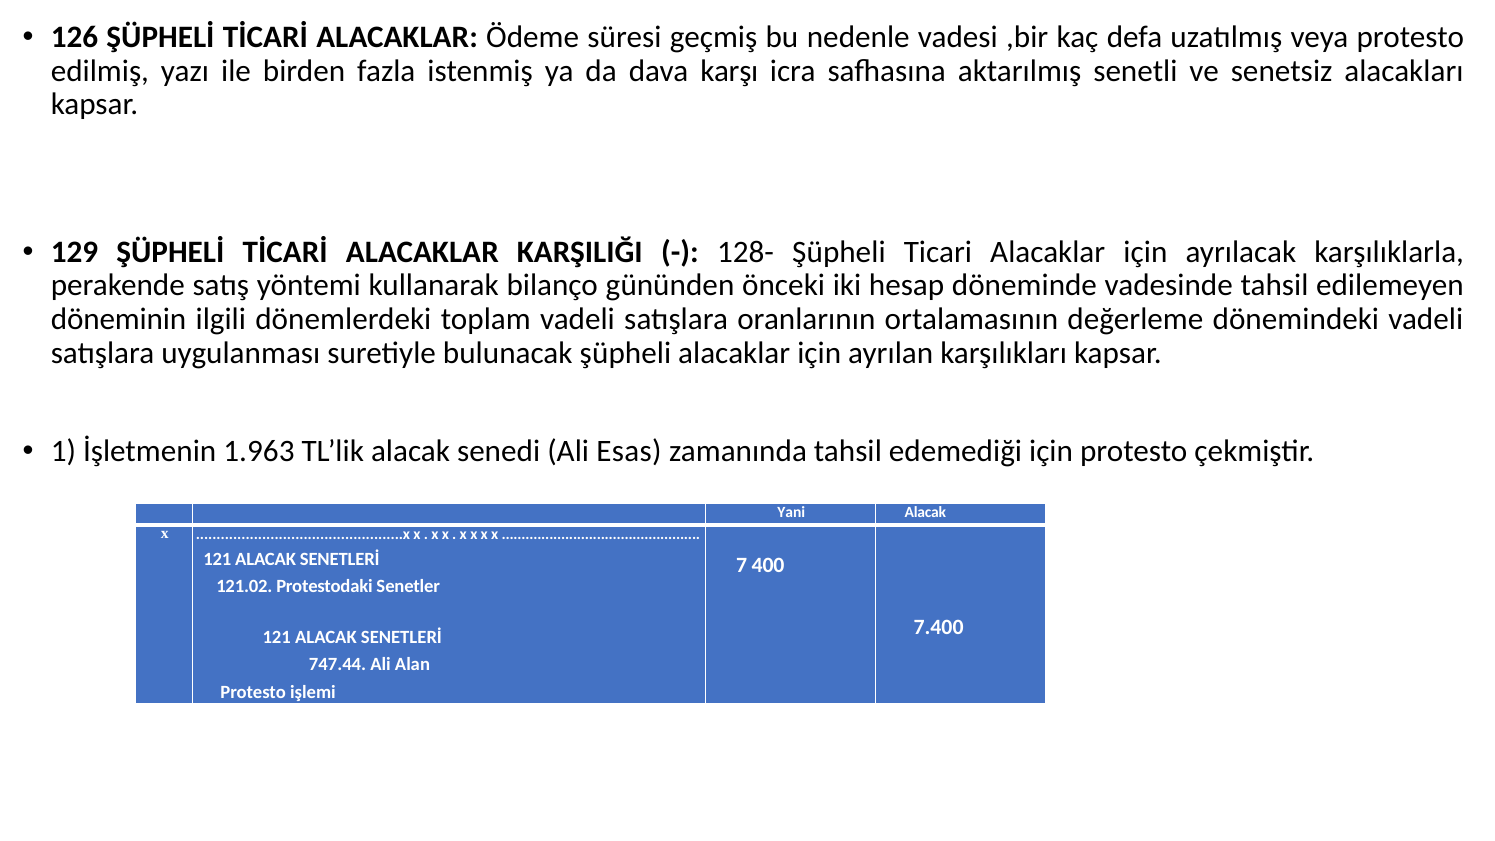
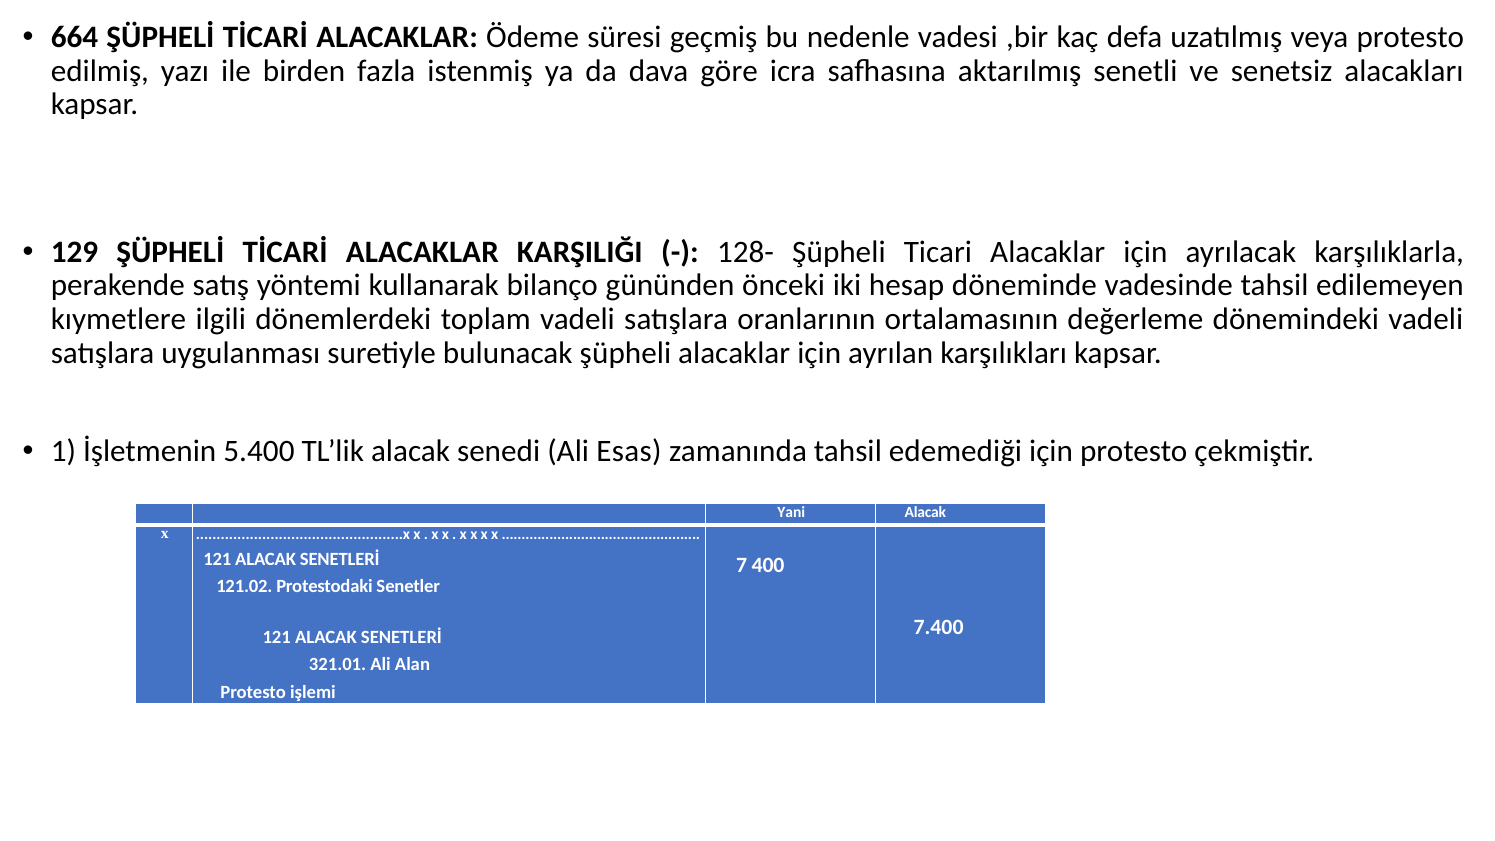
126: 126 -> 664
karşı: karşı -> göre
döneminin: döneminin -> kıymetlere
1.963: 1.963 -> 5.400
747.44: 747.44 -> 321.01
